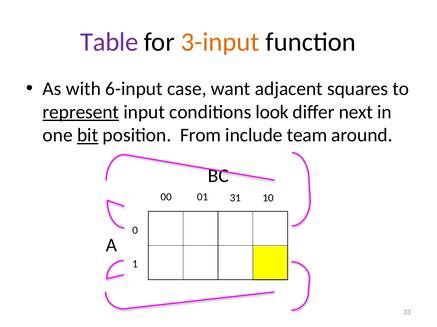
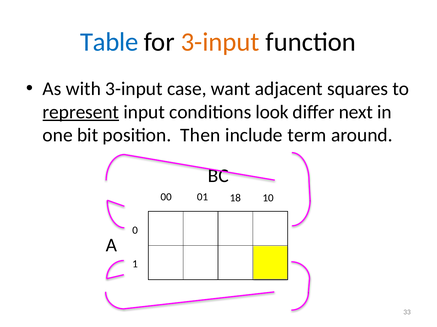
Table colour: purple -> blue
with 6-input: 6-input -> 3-input
bit underline: present -> none
From: From -> Then
team: team -> term
31: 31 -> 18
